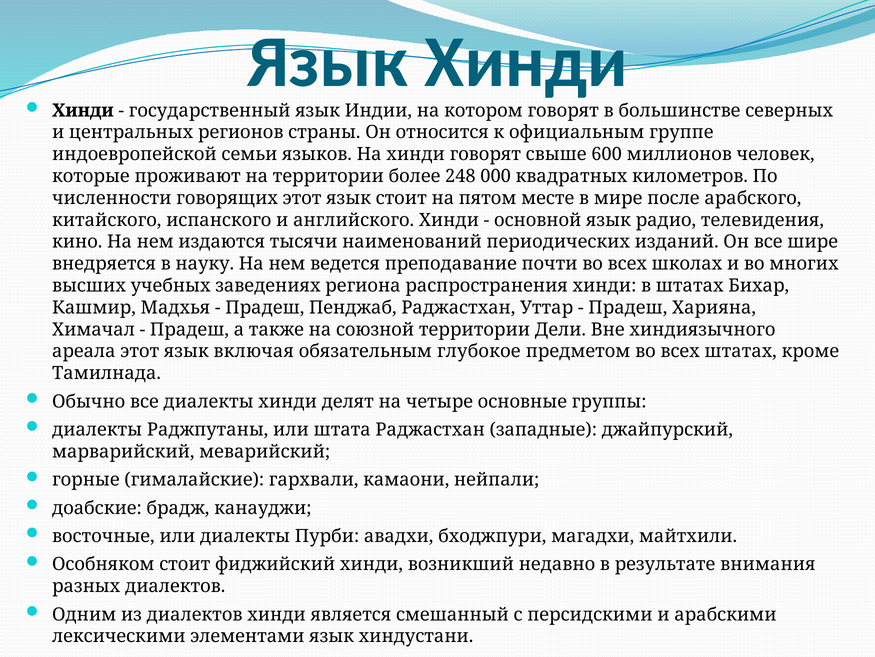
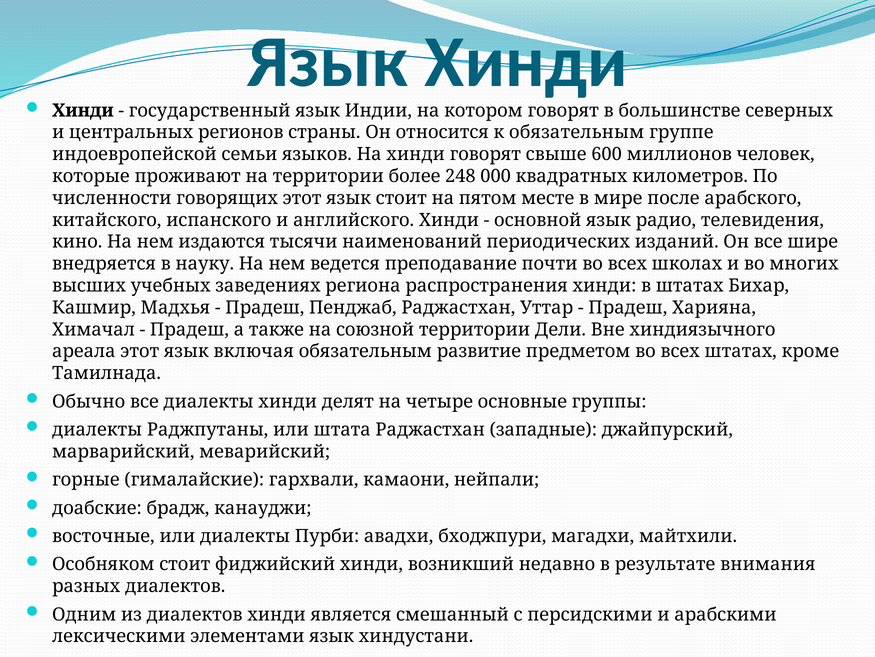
к официальным: официальным -> обязательным
глубокое: глубокое -> развитие
